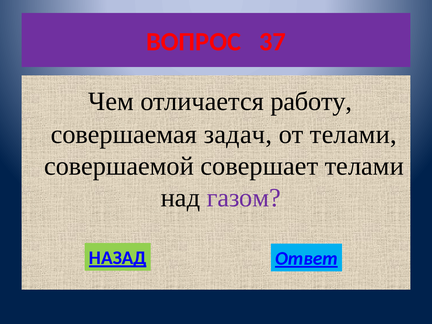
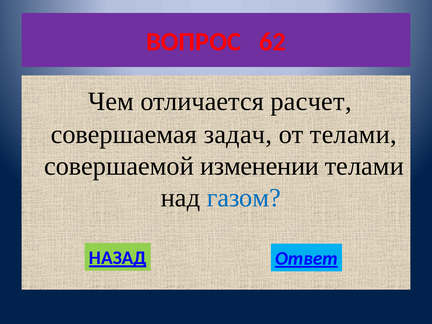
37: 37 -> 62
работу: работу -> расчет
совершает: совершает -> изменении
газом colour: purple -> blue
